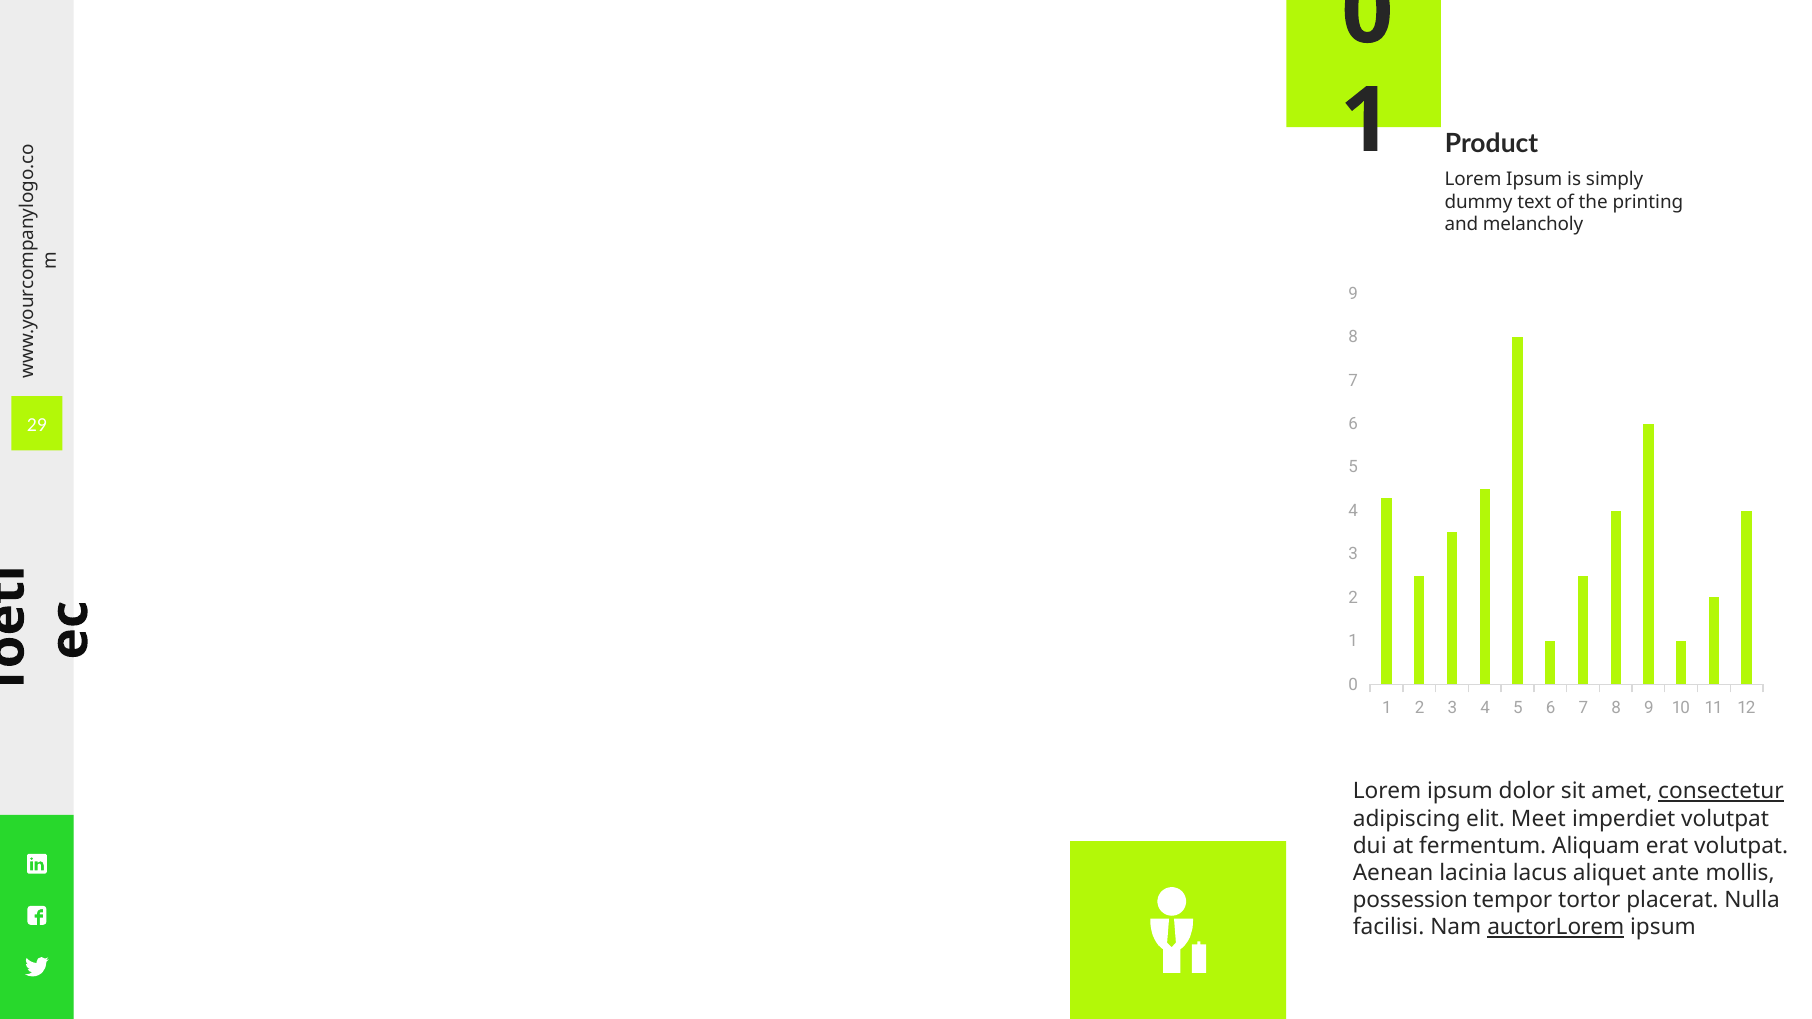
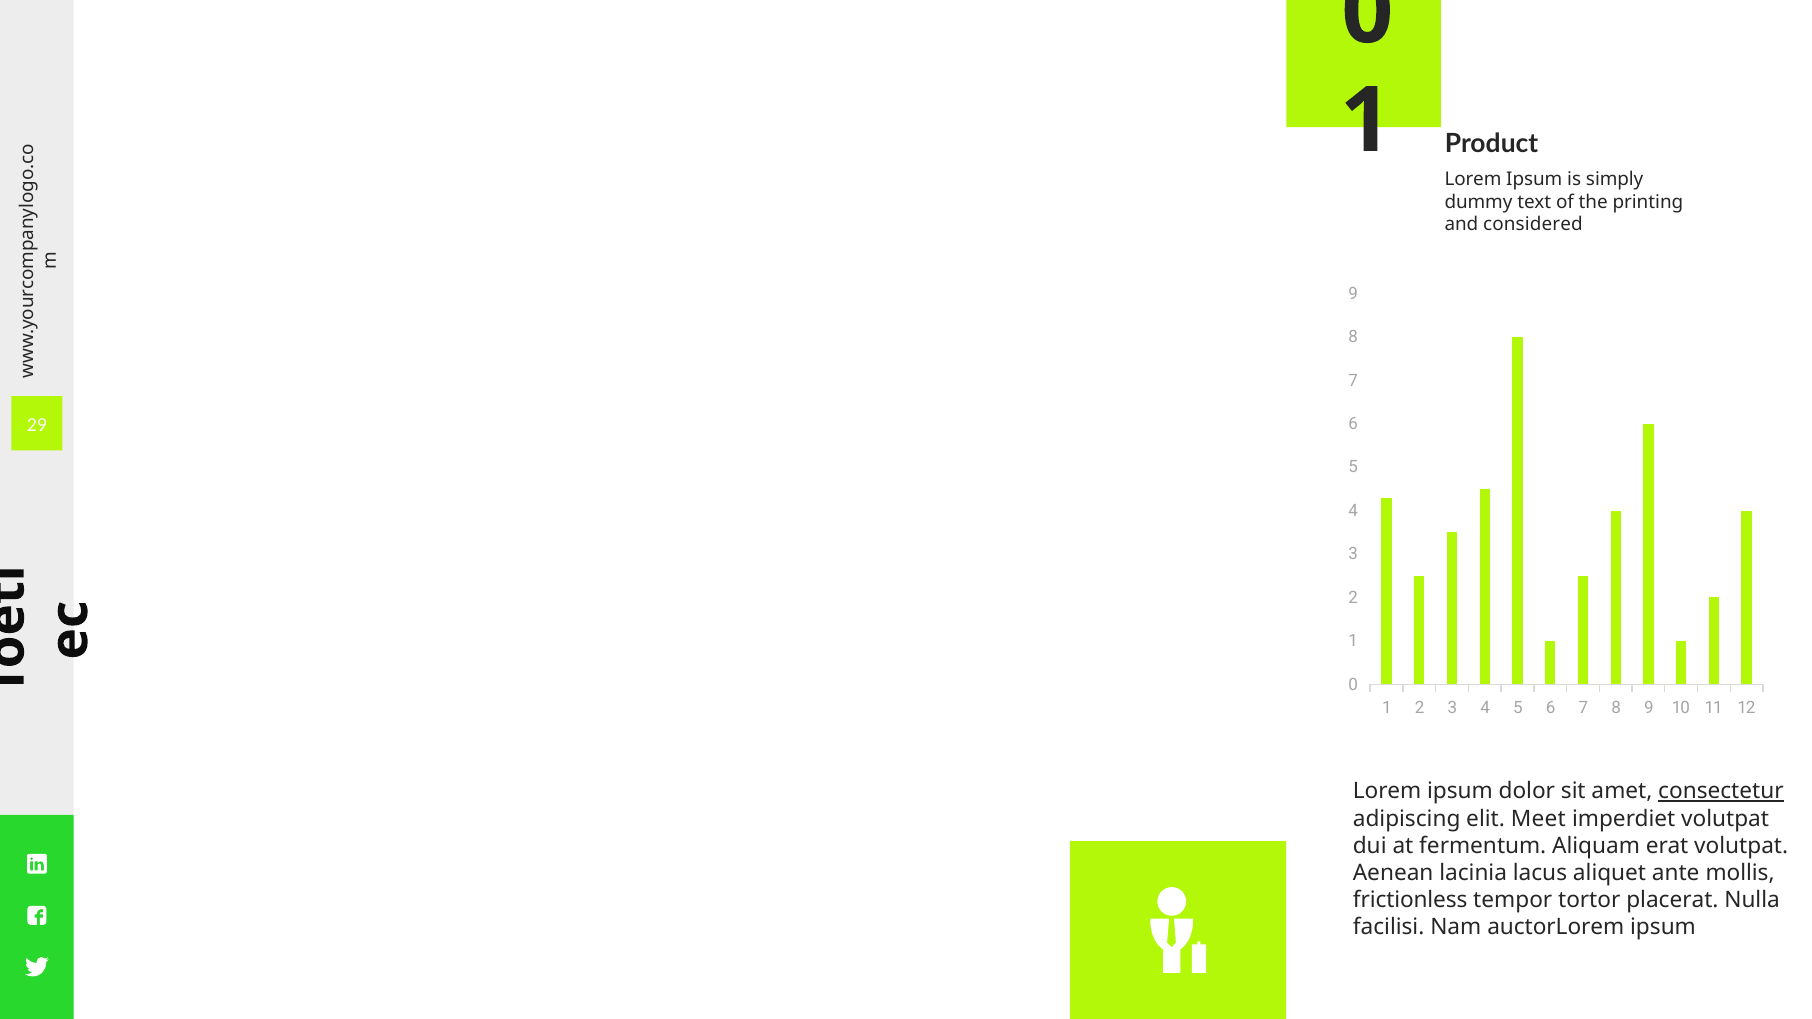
melancholy: melancholy -> considered
possession: possession -> frictionless
auctorLorem underline: present -> none
